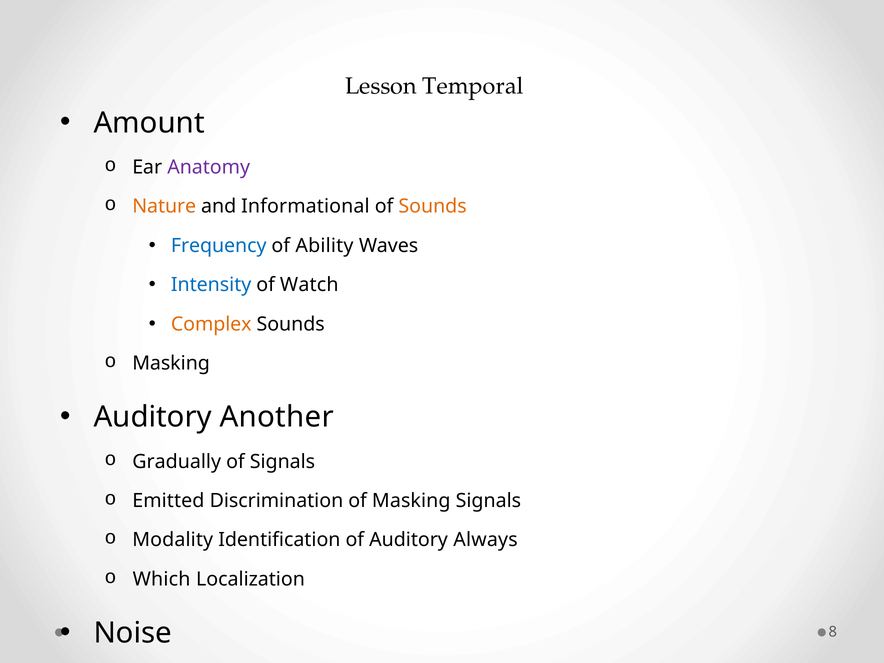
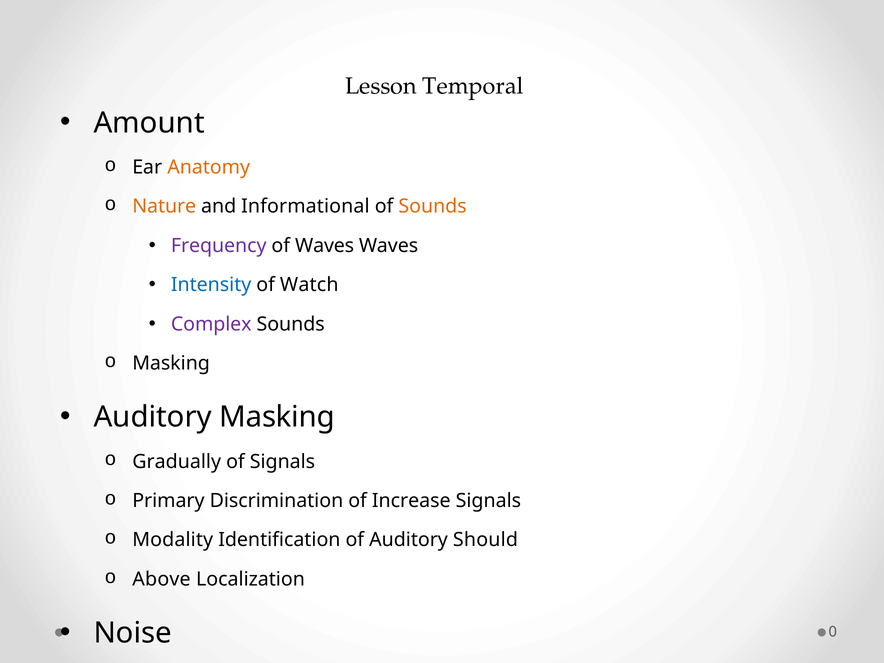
Anatomy colour: purple -> orange
Frequency colour: blue -> purple
of Ability: Ability -> Waves
Complex colour: orange -> purple
Auditory Another: Another -> Masking
Emitted: Emitted -> Primary
of Masking: Masking -> Increase
Always: Always -> Should
Which: Which -> Above
8: 8 -> 0
